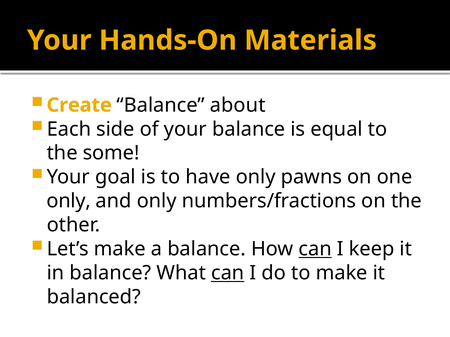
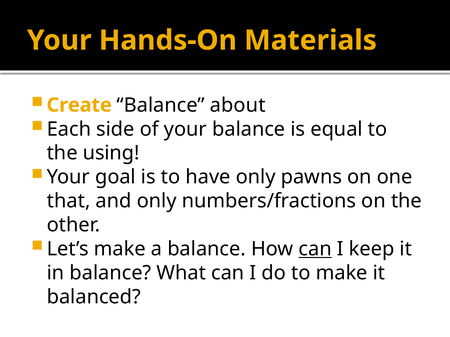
some: some -> using
only at (69, 201): only -> that
can at (228, 273) underline: present -> none
